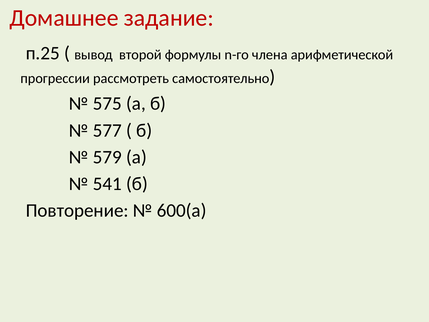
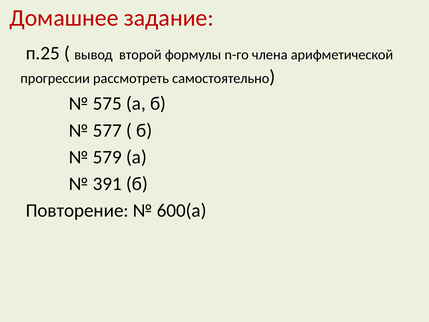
541: 541 -> 391
